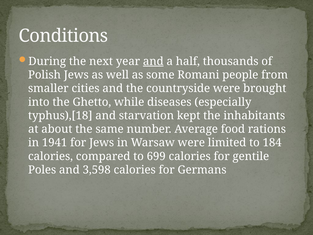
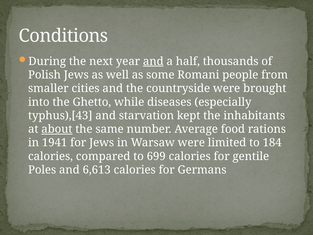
typhus),[18: typhus),[18 -> typhus),[43
about underline: none -> present
3,598: 3,598 -> 6,613
